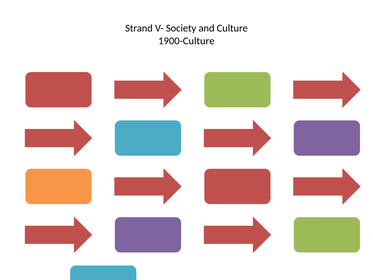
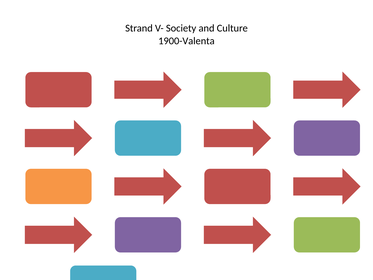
1900-Culture: 1900-Culture -> 1900-Valenta
